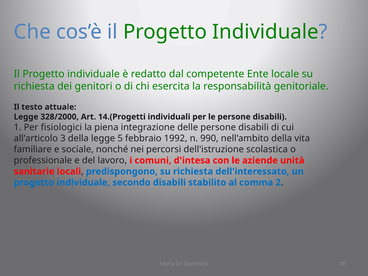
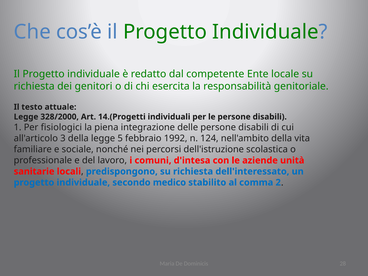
990: 990 -> 124
secondo disabili: disabili -> medico
